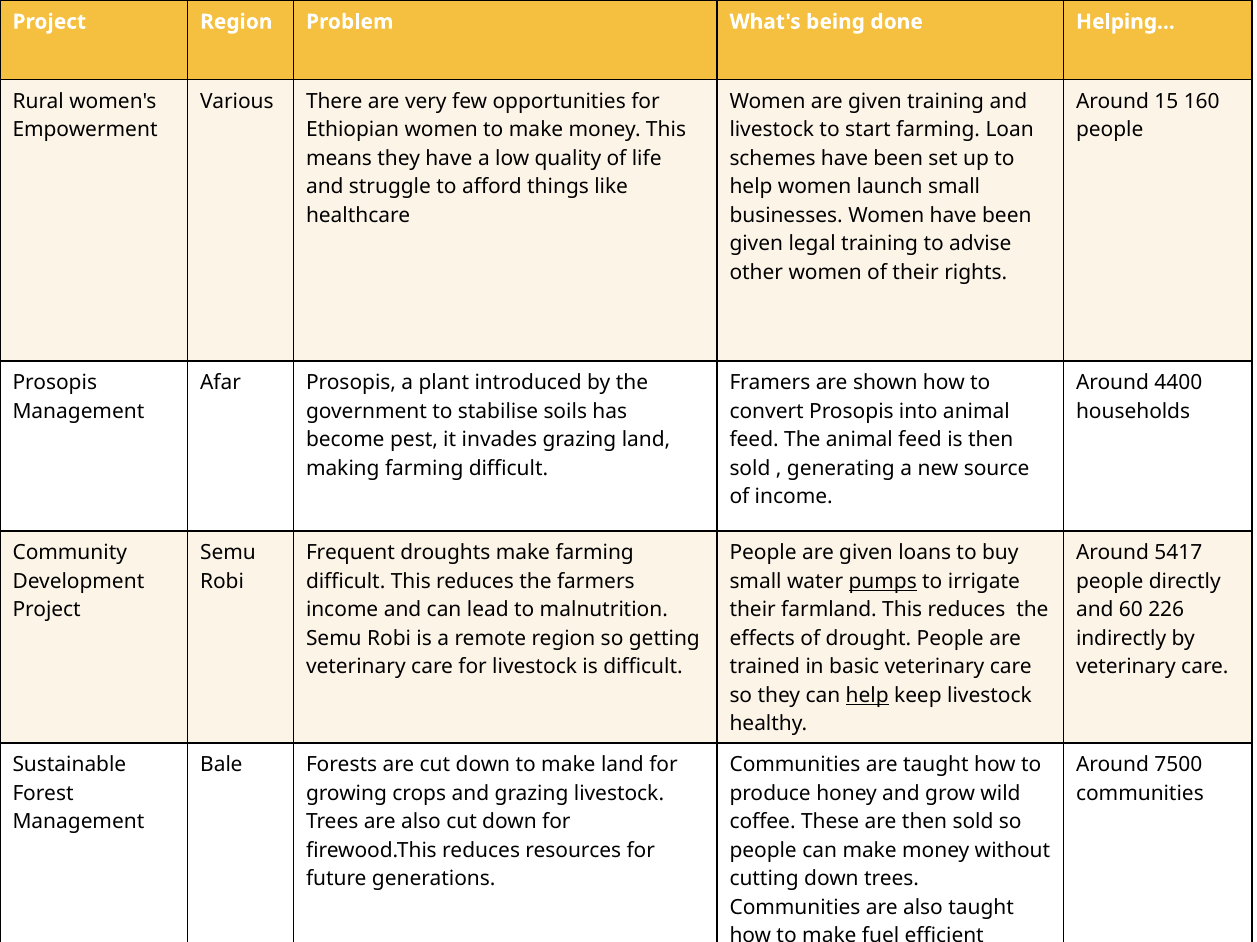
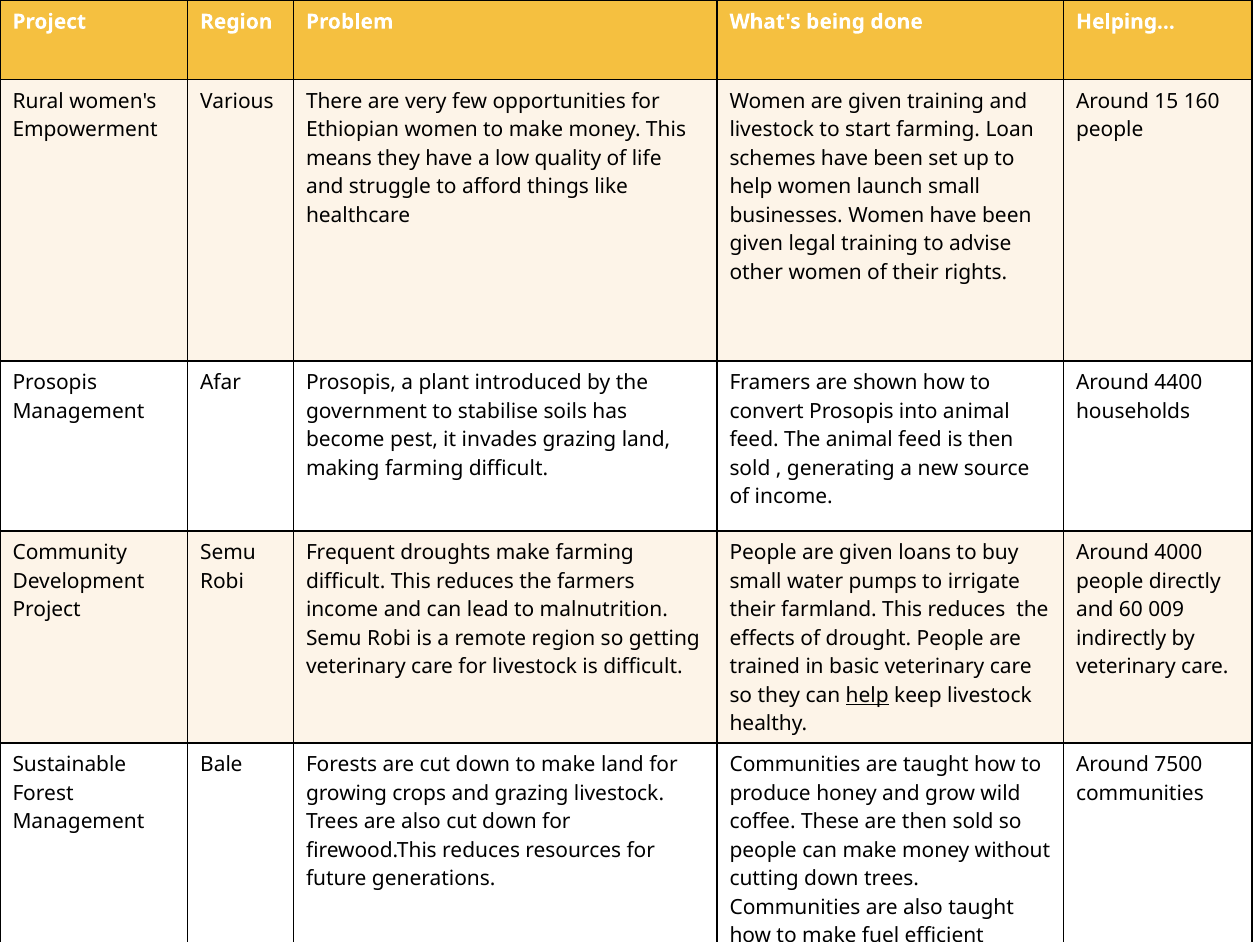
5417: 5417 -> 4000
pumps underline: present -> none
226: 226 -> 009
